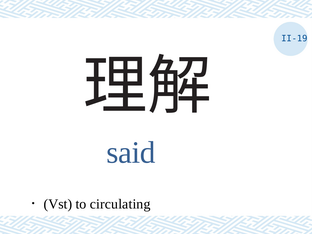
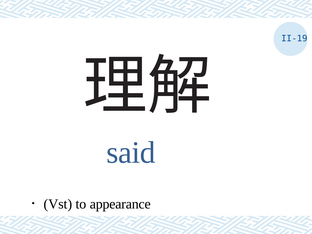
circulating: circulating -> appearance
